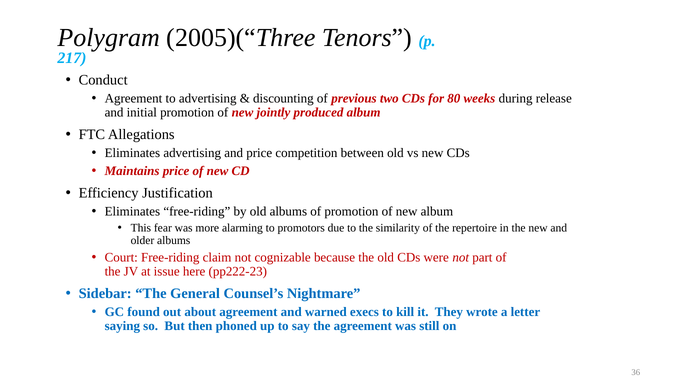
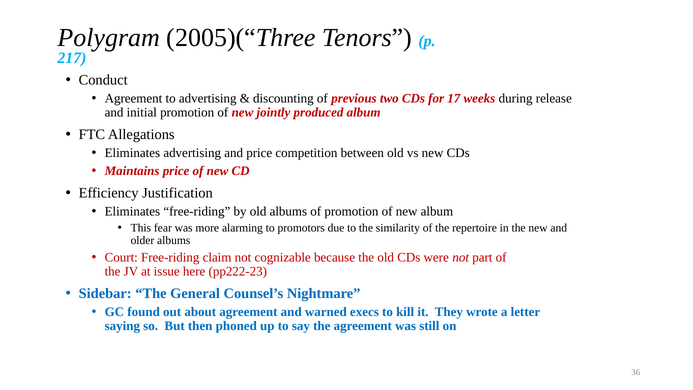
80: 80 -> 17
